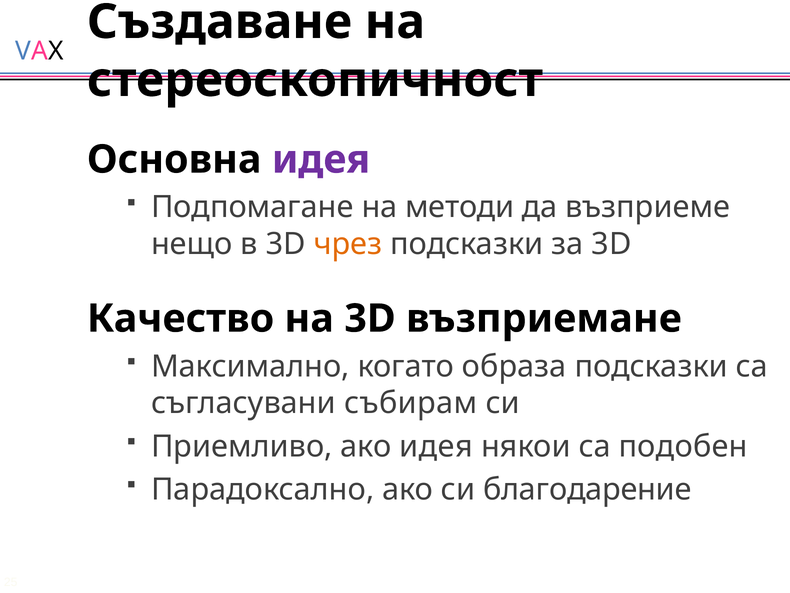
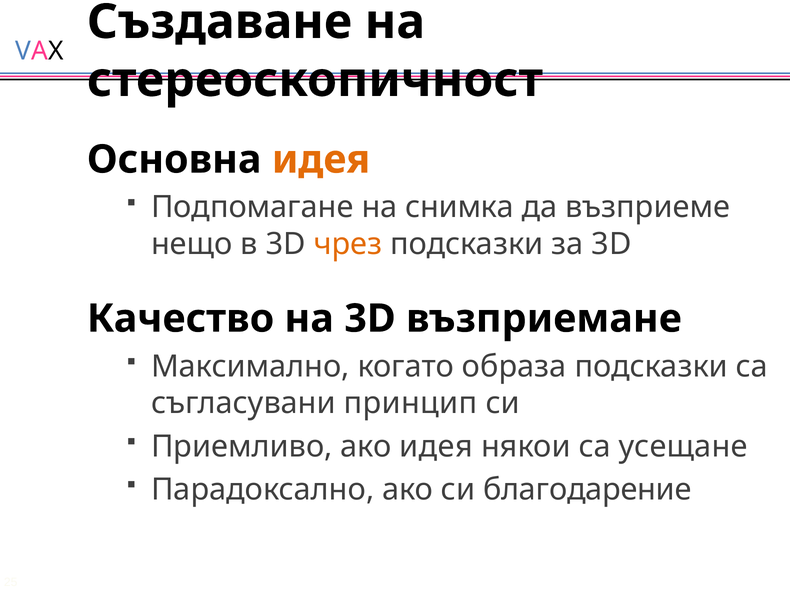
идея at (321, 159) colour: purple -> orange
методи: методи -> снимка
събирам: събирам -> принцип
подобен: подобен -> усещане
